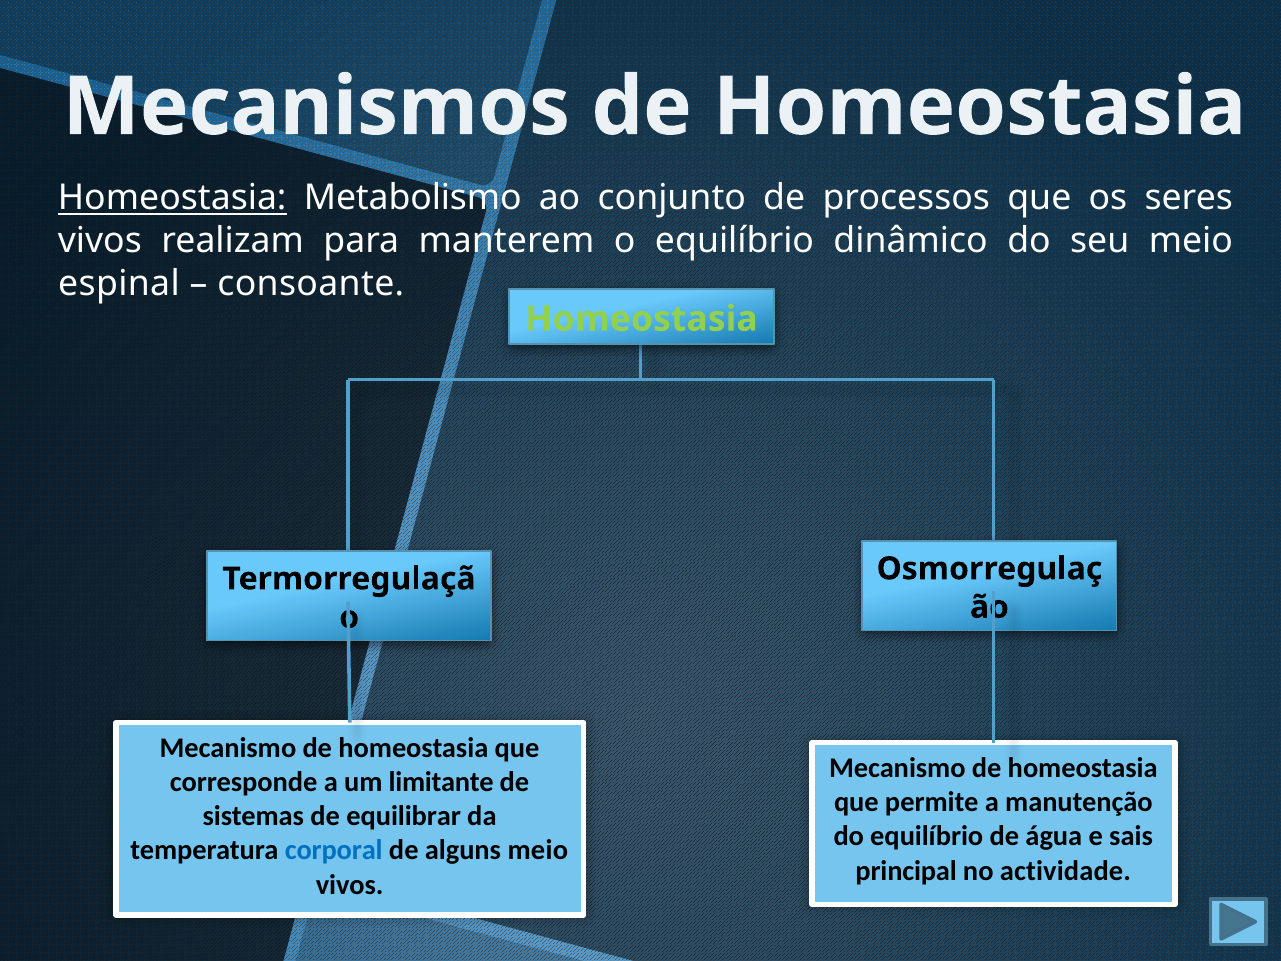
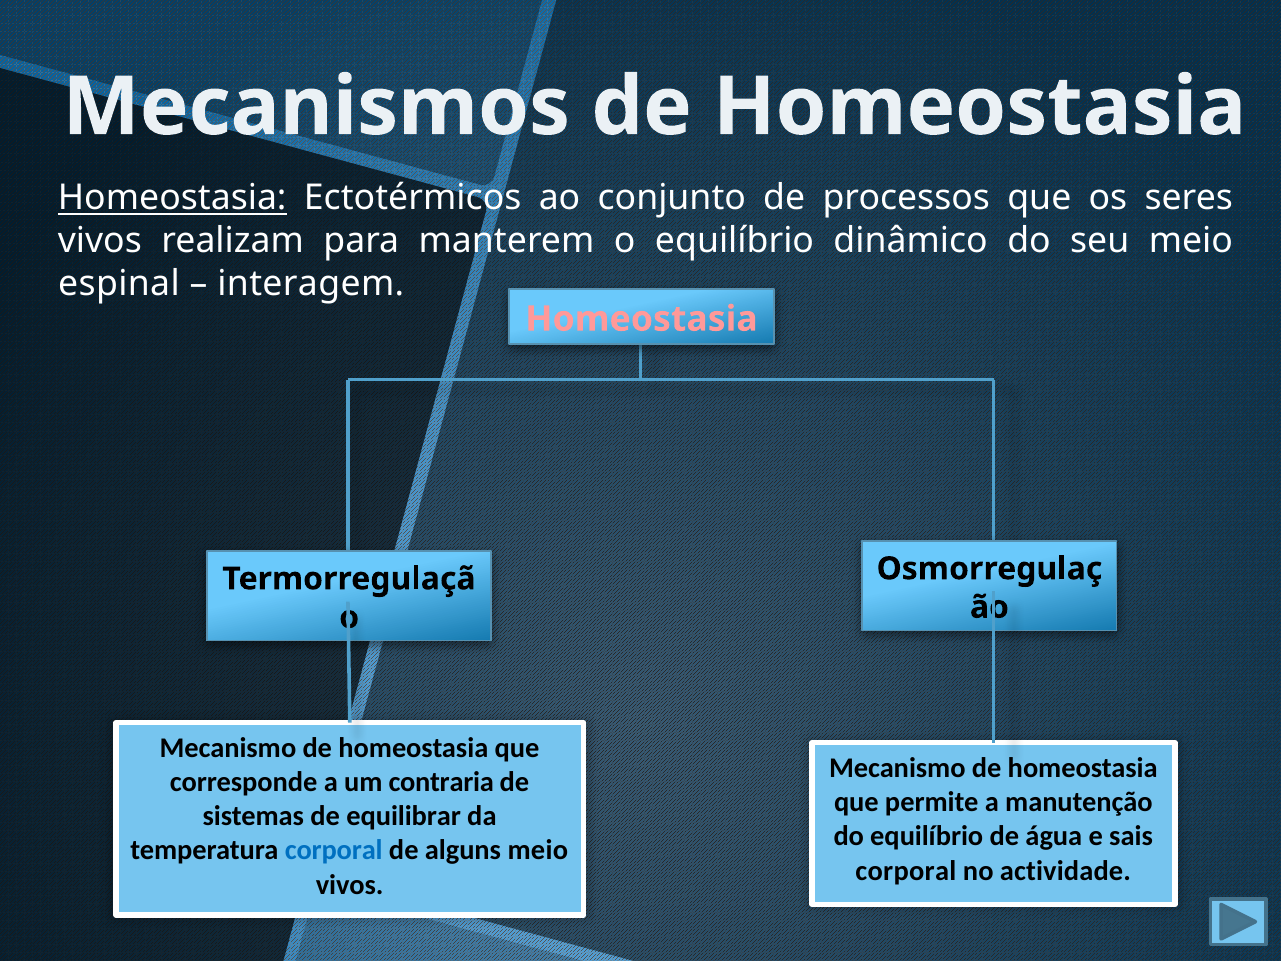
Metabolismo: Metabolismo -> Ectotérmicos
consoante: consoante -> interagem
Homeostasia at (641, 319) colour: light green -> pink
limitante: limitante -> contraria
principal at (906, 871): principal -> corporal
